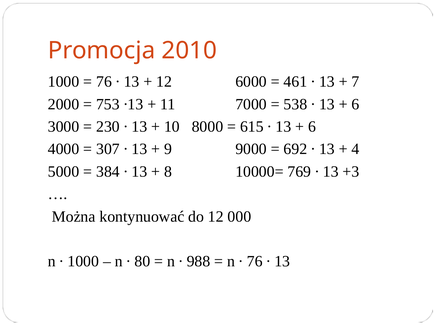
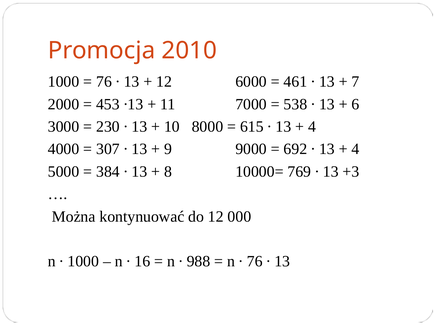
753: 753 -> 453
6 at (312, 127): 6 -> 4
80: 80 -> 16
